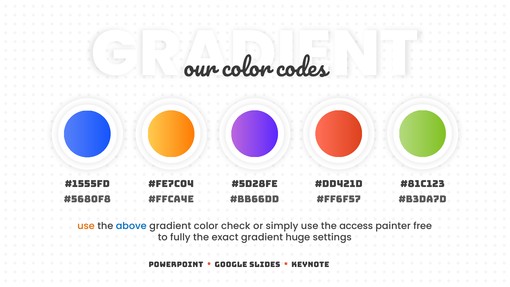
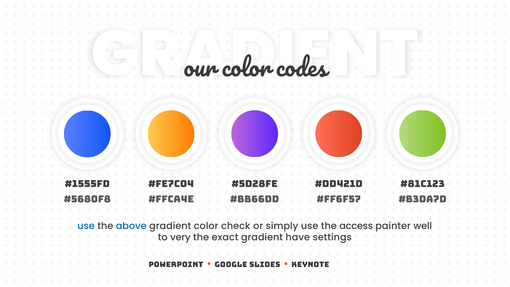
use at (86, 226) colour: orange -> blue
free: free -> well
fully: fully -> very
huge: huge -> have
